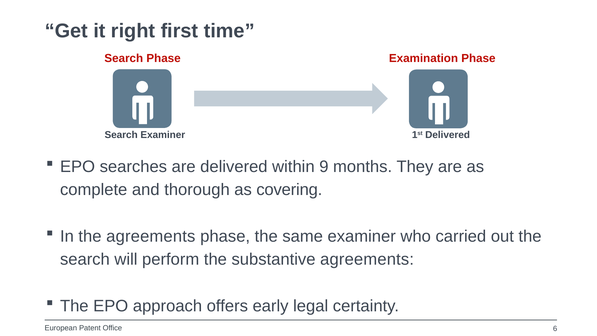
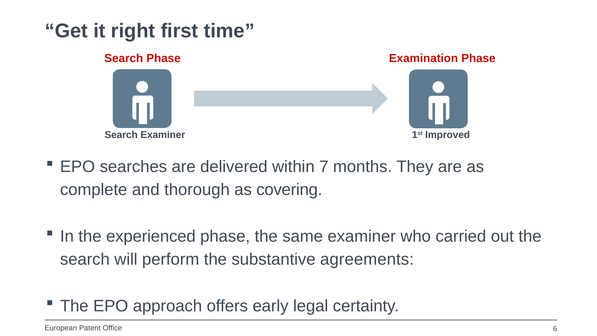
1st Delivered: Delivered -> Improved
9: 9 -> 7
the agreements: agreements -> experienced
